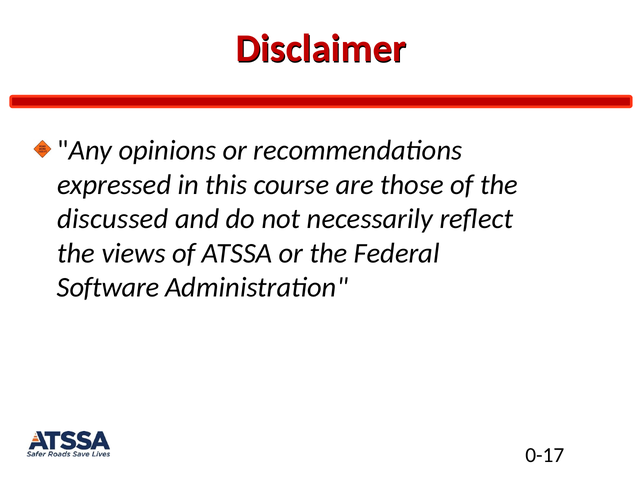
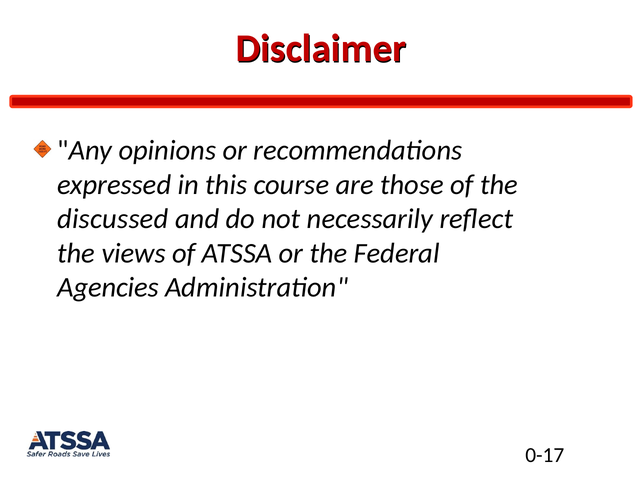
Software: Software -> Agencies
